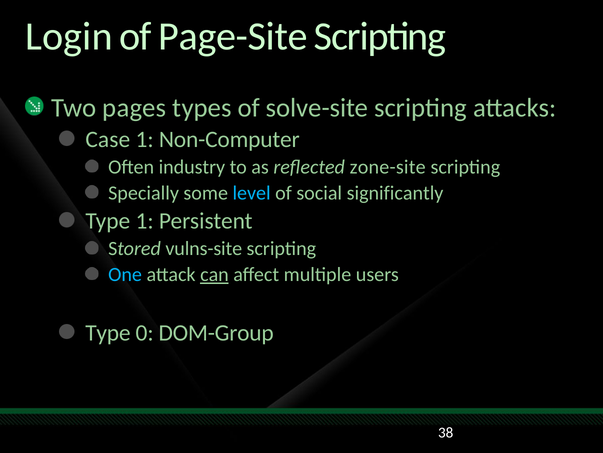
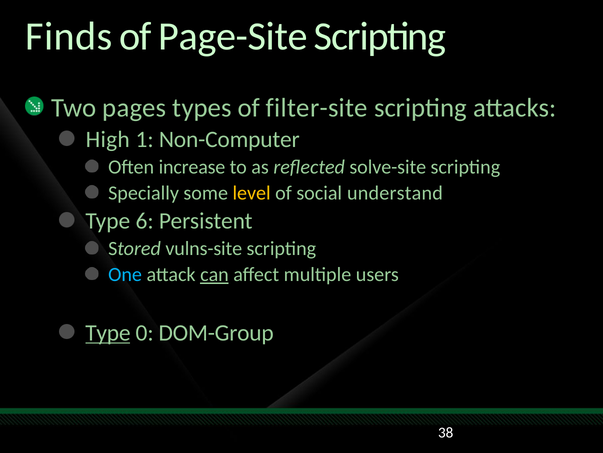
Login: Login -> Finds
solve-site: solve-site -> filter-site
Case: Case -> High
industry: industry -> increase
zone-site: zone-site -> solve-site
level colour: light blue -> yellow
significantly: significantly -> understand
Type 1: 1 -> 6
Type at (108, 332) underline: none -> present
